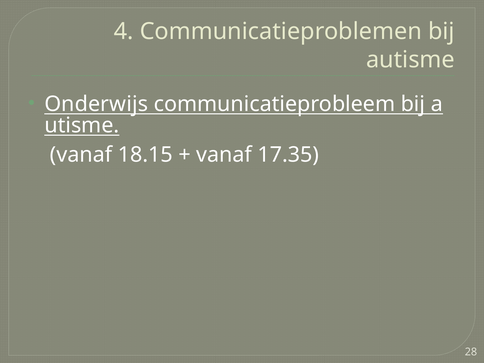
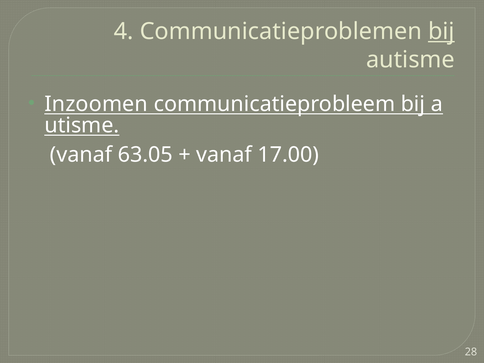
bij at (441, 32) underline: none -> present
Onderwijs: Onderwijs -> Inzoomen
18.15: 18.15 -> 63.05
17.35: 17.35 -> 17.00
